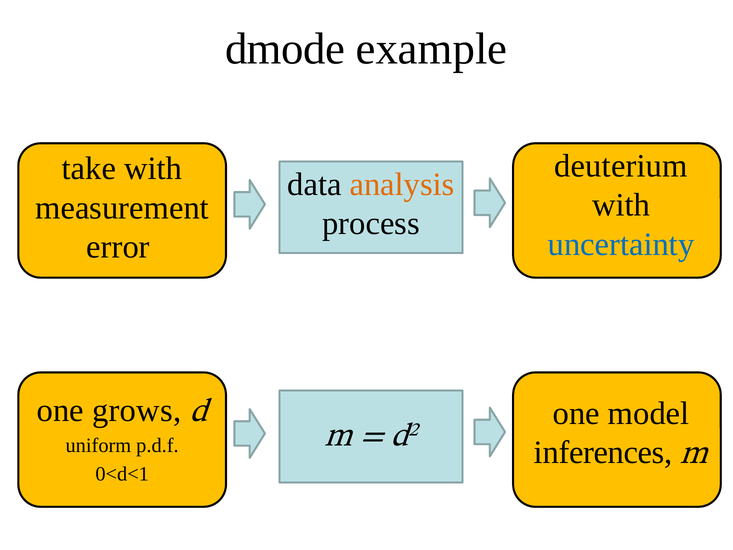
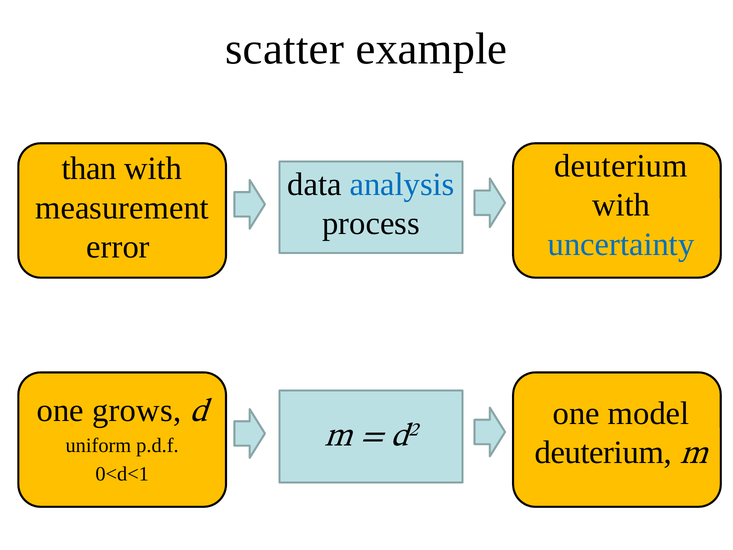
dmode: dmode -> scatter
take: take -> than
analysis colour: orange -> blue
inferences at (603, 452): inferences -> deuterium
